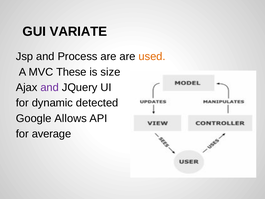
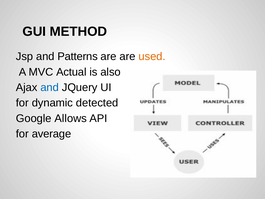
VARIATE: VARIATE -> METHOD
Process: Process -> Patterns
These: These -> Actual
size: size -> also
and at (50, 87) colour: purple -> blue
